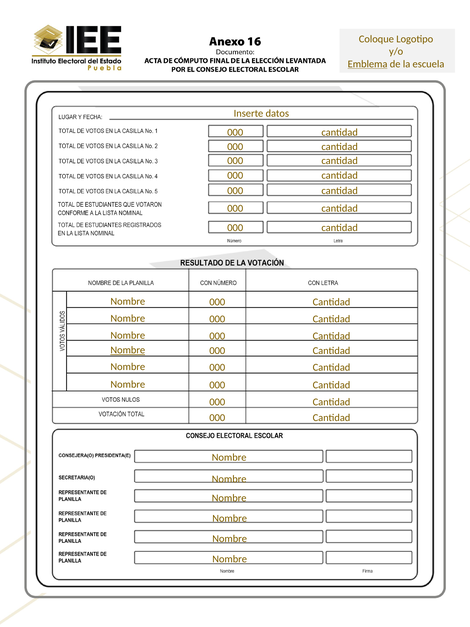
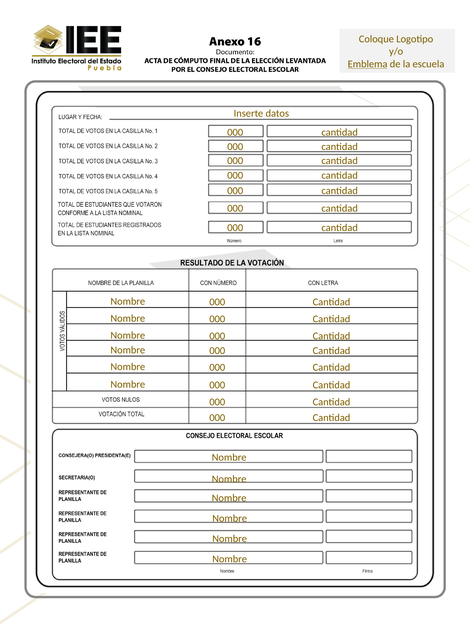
Nombre at (128, 350) underline: present -> none
